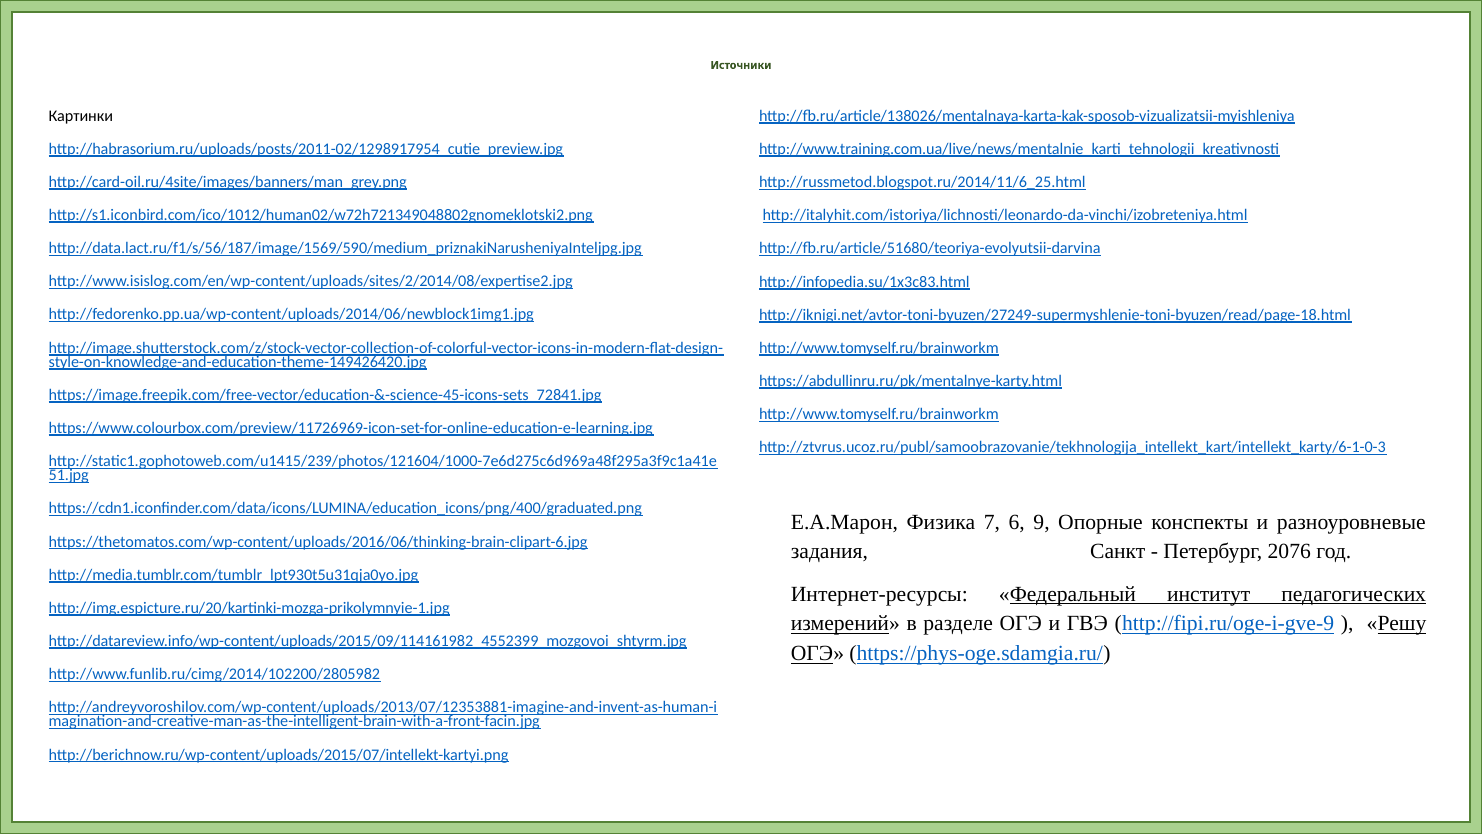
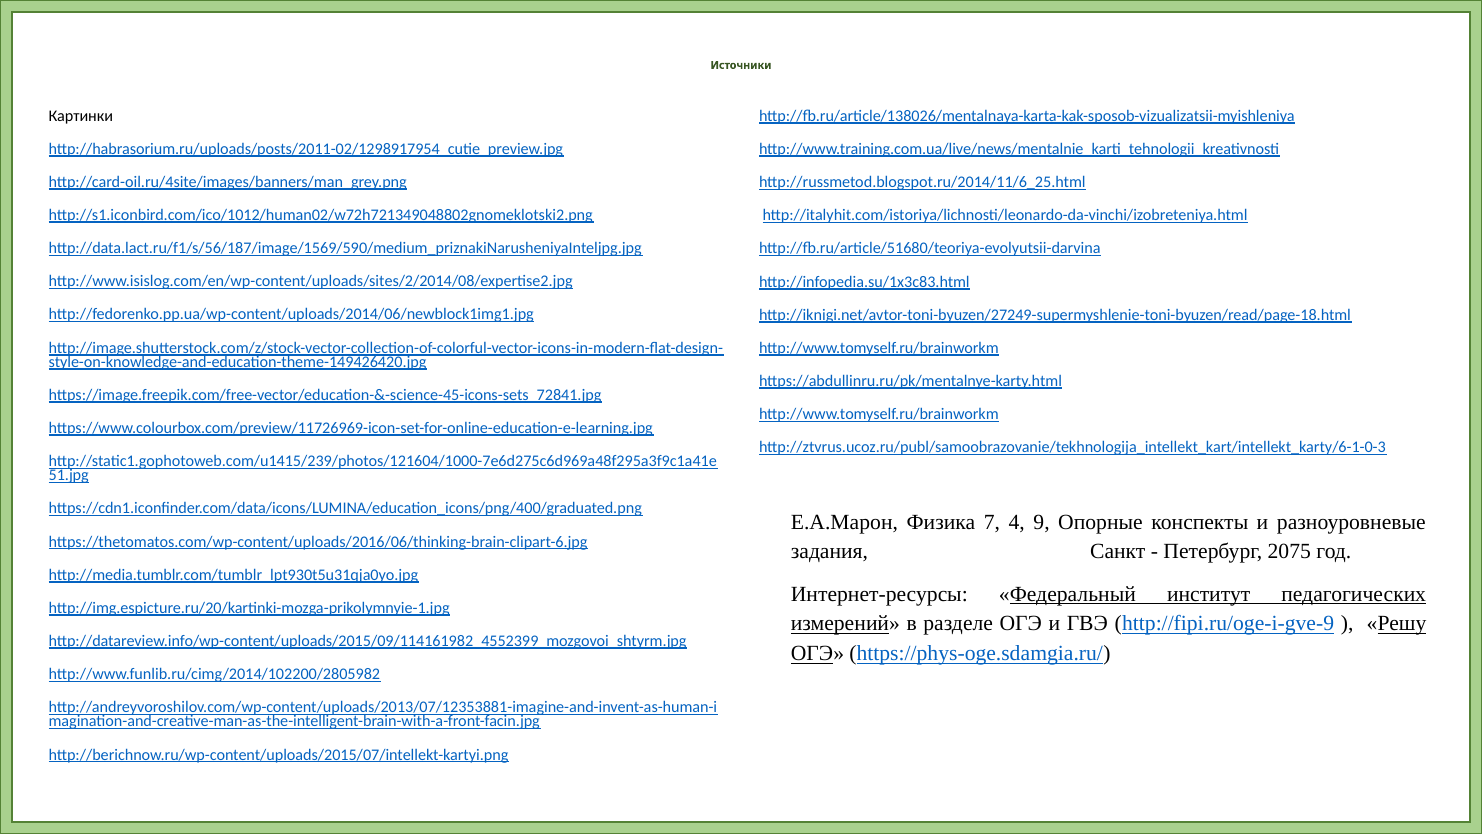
6: 6 -> 4
2076: 2076 -> 2075
